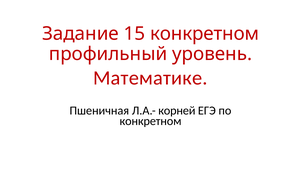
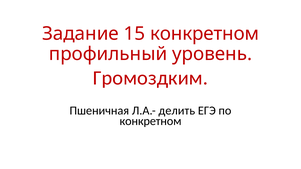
Математике: Математике -> Громоздким
корней: корней -> делить
